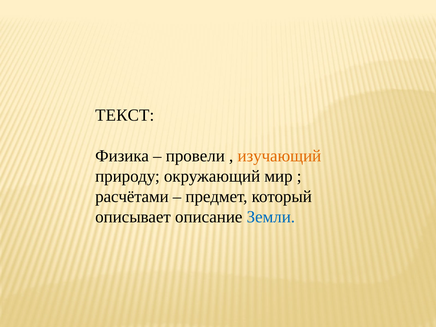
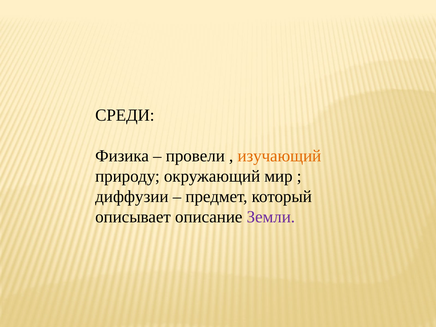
ТЕКСТ: ТЕКСТ -> СРЕДИ
расчётами: расчётами -> диффузии
Земли colour: blue -> purple
